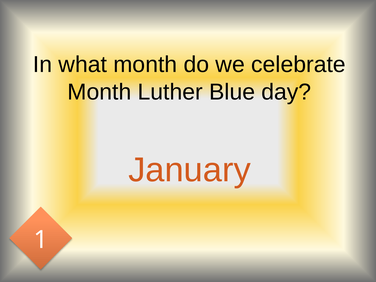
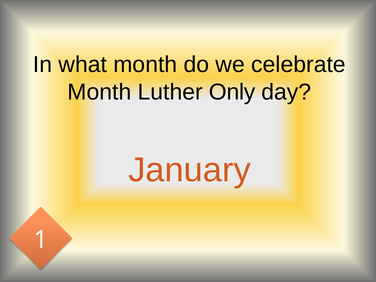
Blue: Blue -> Only
